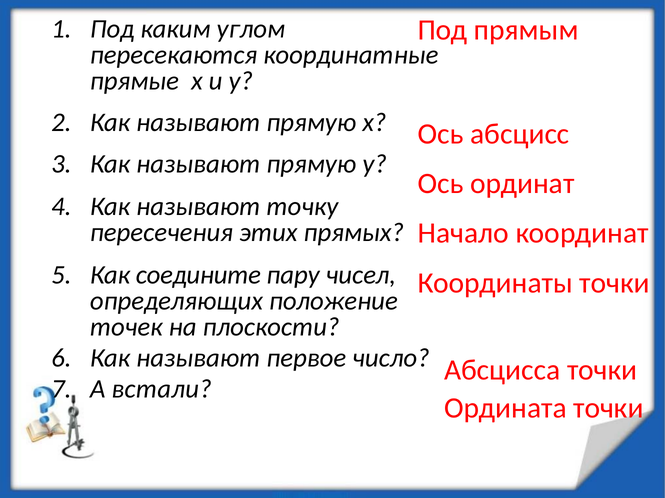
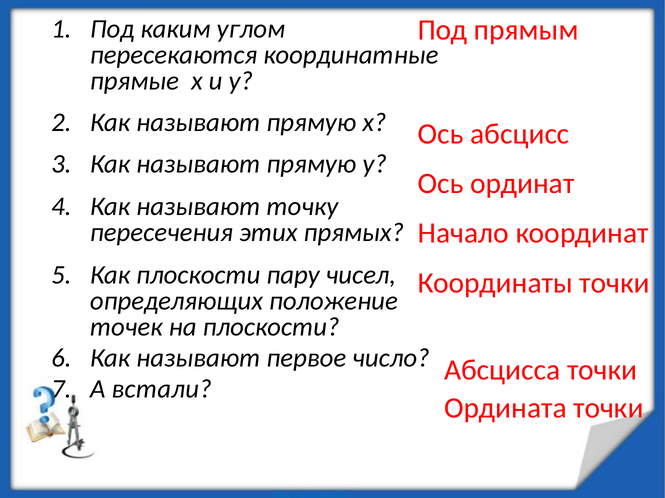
Как соедините: соедините -> плоскости
